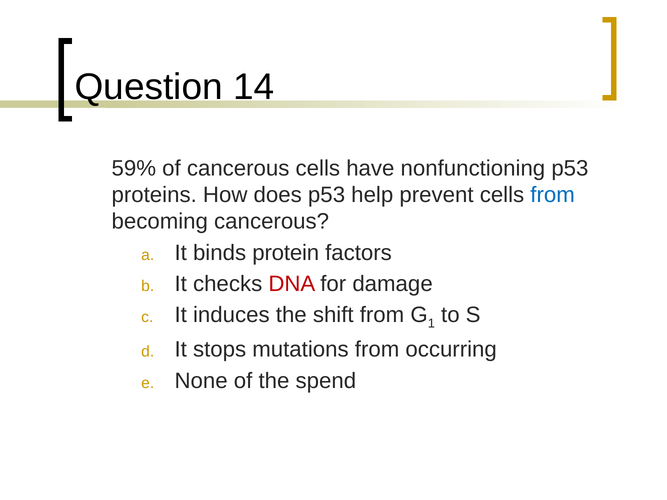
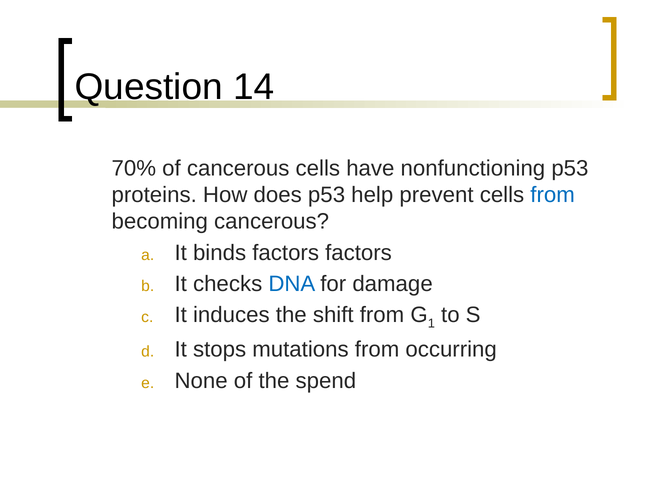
59%: 59% -> 70%
binds protein: protein -> factors
DNA colour: red -> blue
